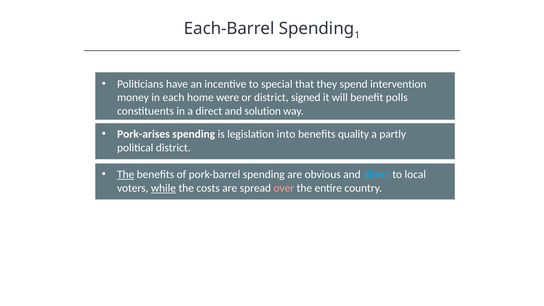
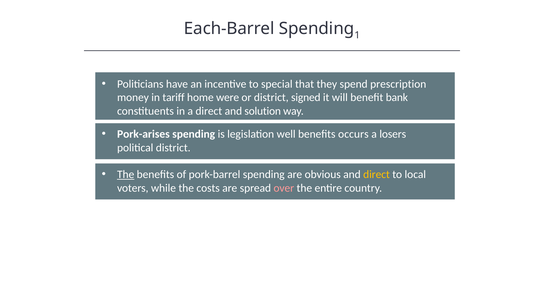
intervention: intervention -> prescription
each: each -> tariff
polls: polls -> bank
into: into -> well
quality: quality -> occurs
partly: partly -> losers
direct at (377, 174) colour: light blue -> yellow
while underline: present -> none
